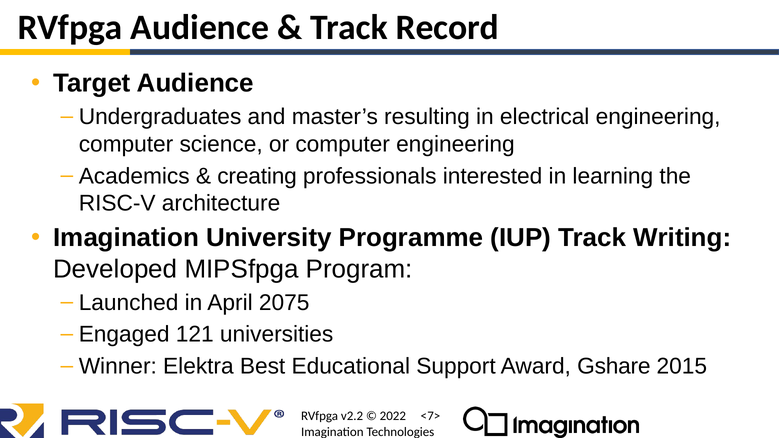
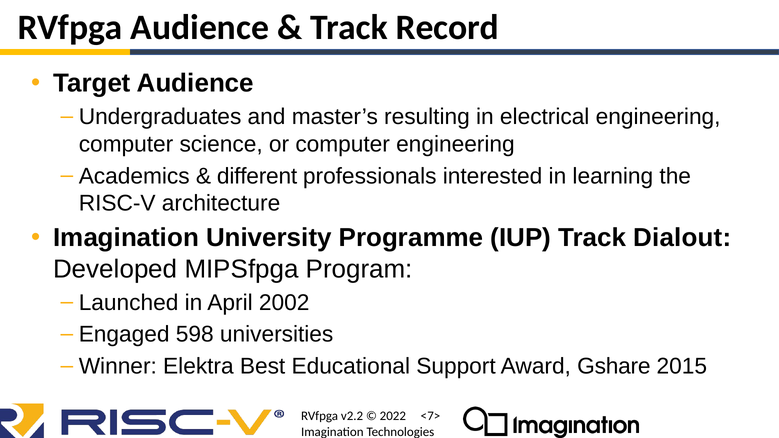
creating: creating -> different
Writing: Writing -> Dialout
2075: 2075 -> 2002
121: 121 -> 598
